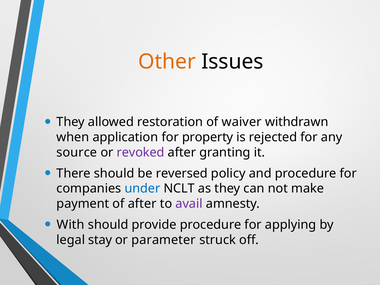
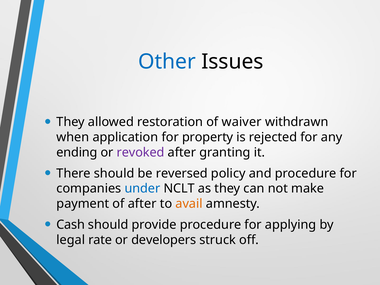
Other colour: orange -> blue
source: source -> ending
avail colour: purple -> orange
With: With -> Cash
stay: stay -> rate
parameter: parameter -> developers
